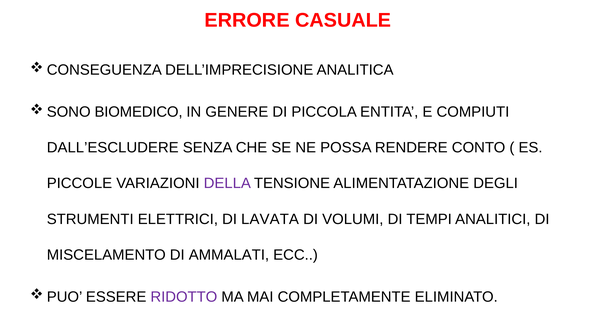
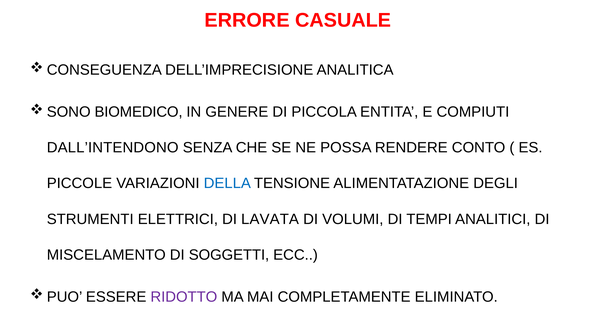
DALL’ESCLUDERE: DALL’ESCLUDERE -> DALL’INTENDONO
DELLA colour: purple -> blue
AMMALATI: AMMALATI -> SOGGETTI
